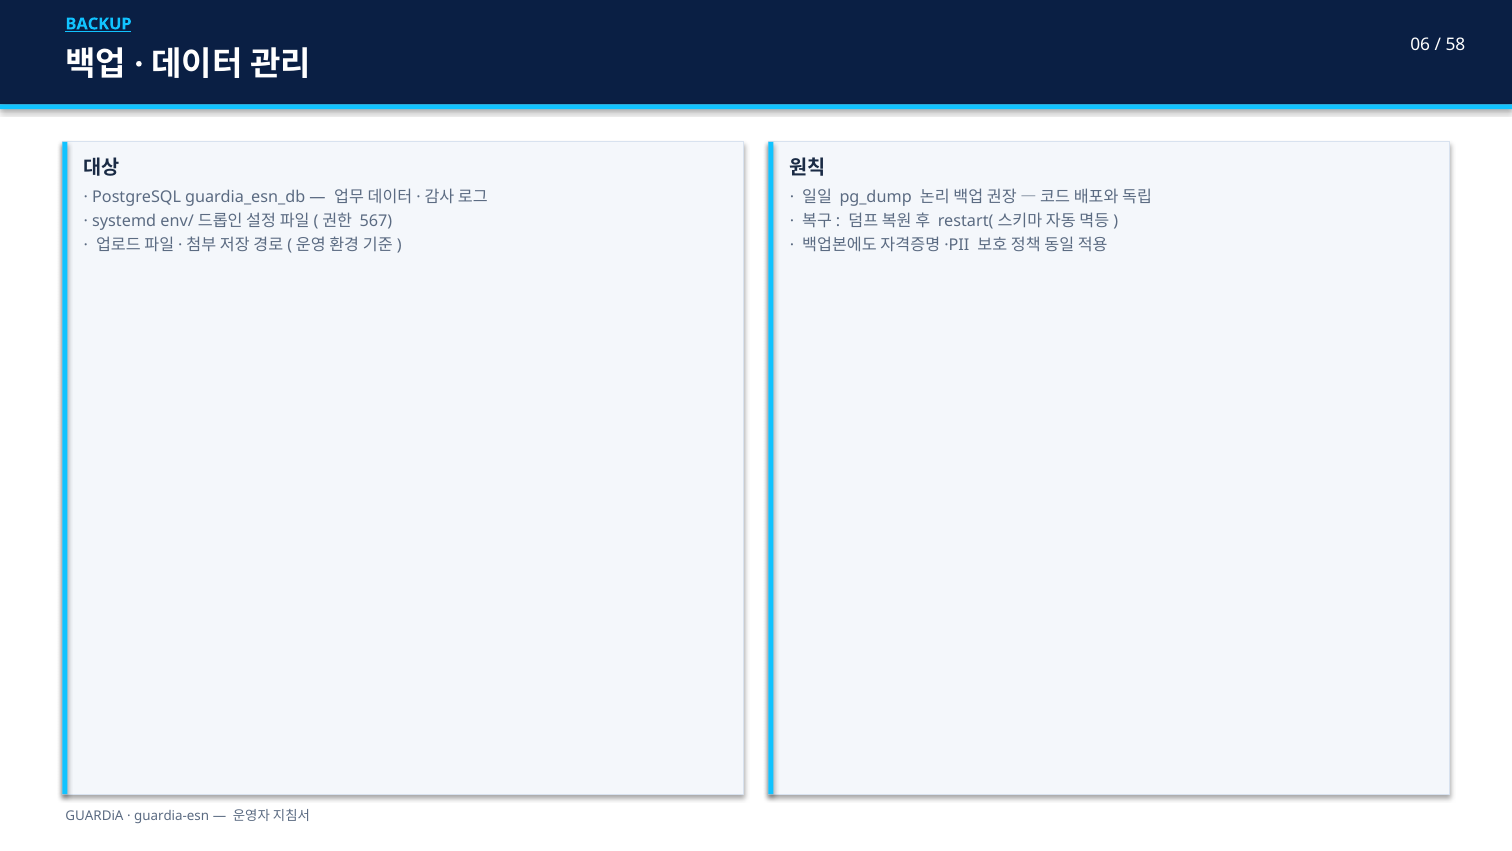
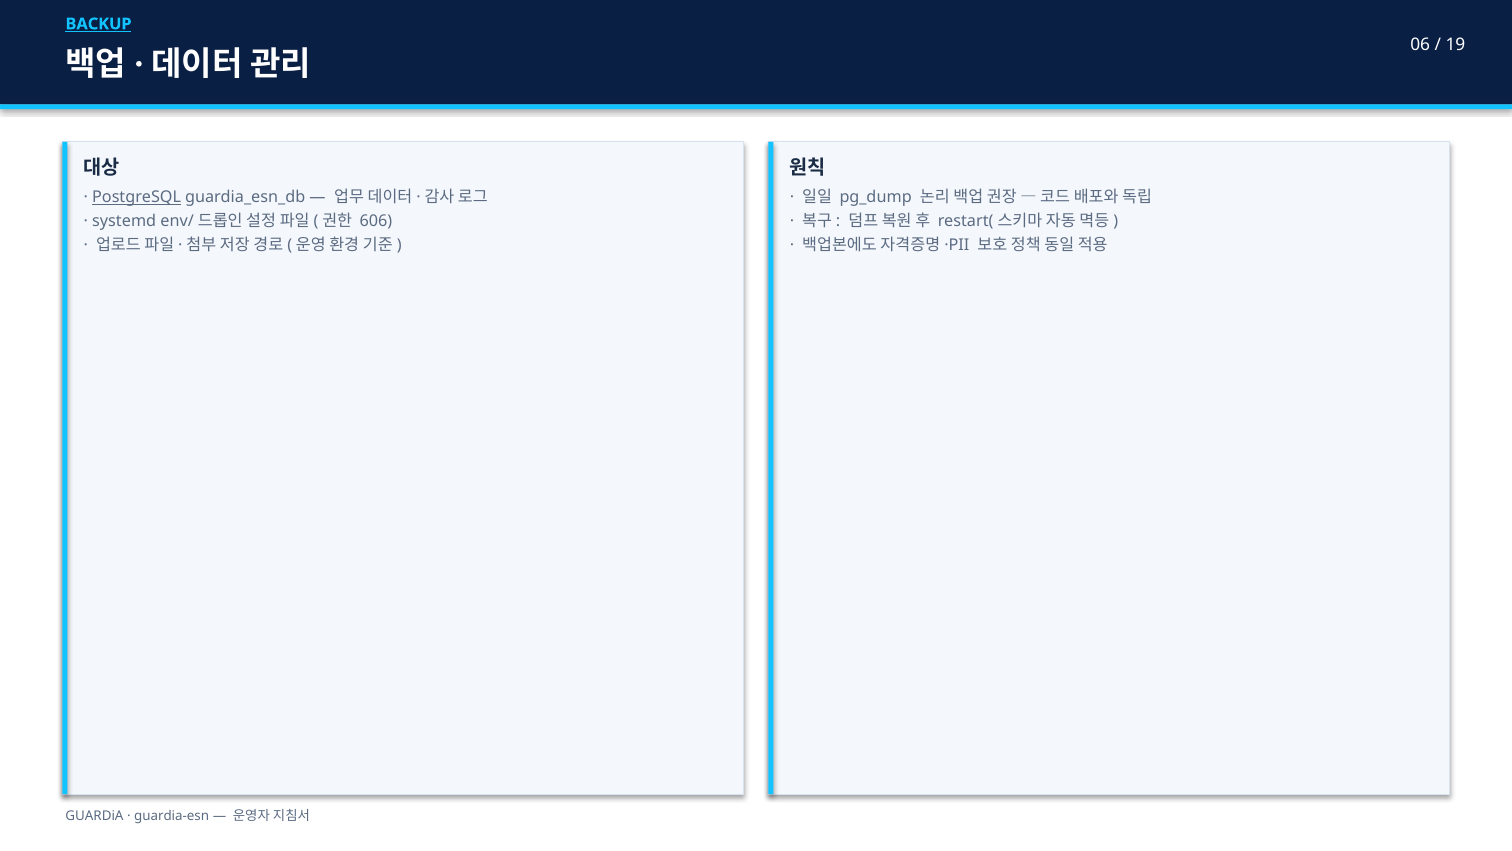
58: 58 -> 19
PostgreSQL underline: none -> present
567: 567 -> 606
